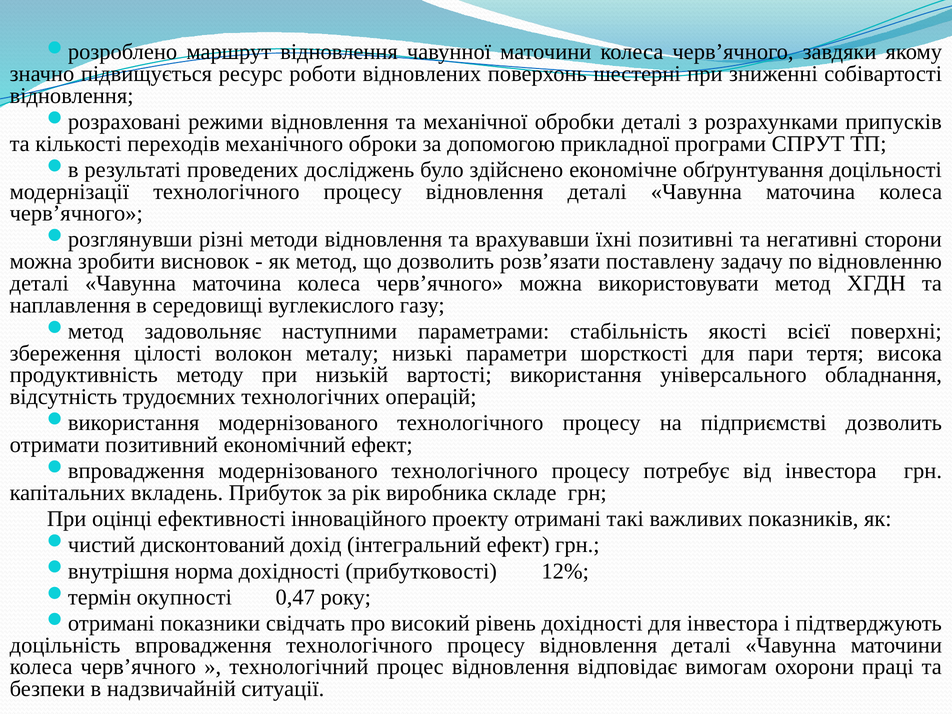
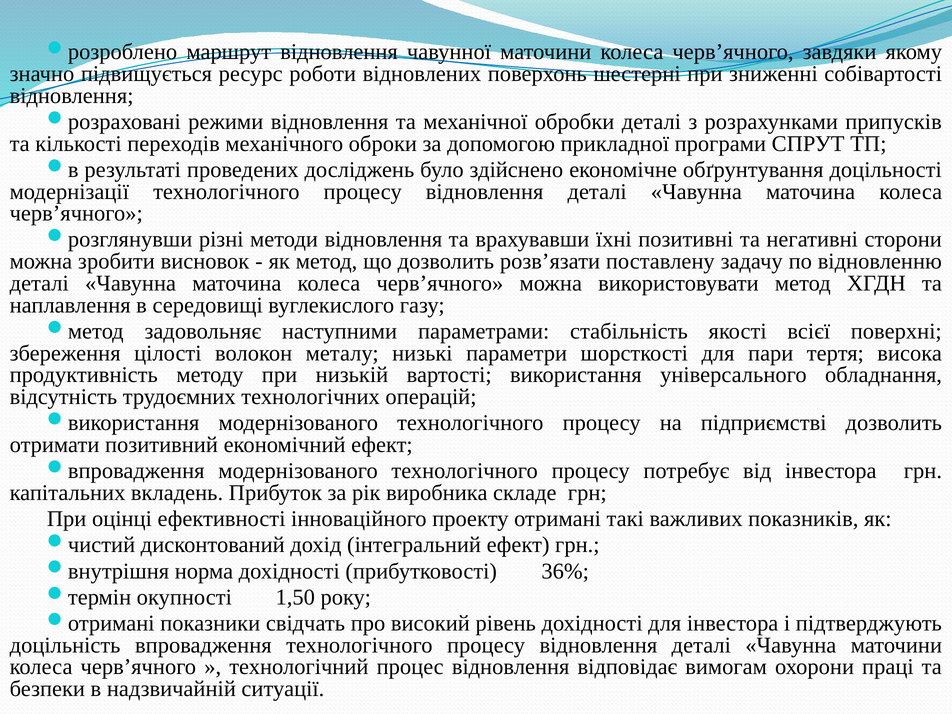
12%: 12% -> 36%
0,47: 0,47 -> 1,50
